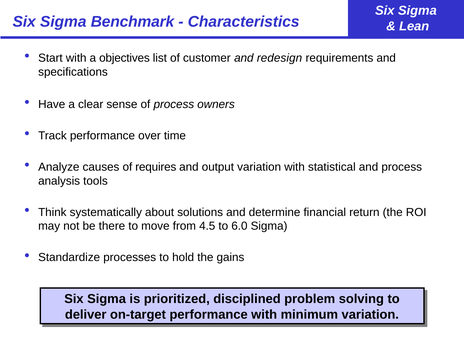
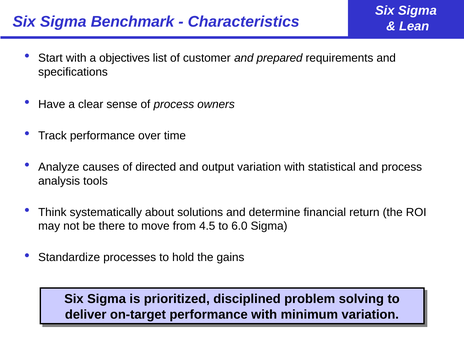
redesign: redesign -> prepared
requires: requires -> directed
